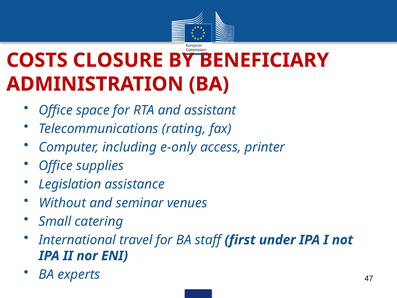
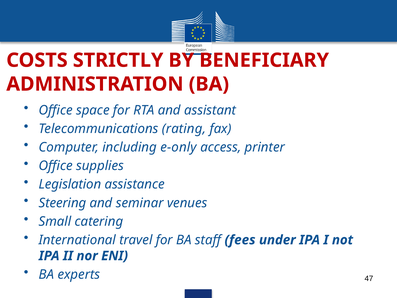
CLOSURE: CLOSURE -> STRICTLY
Without: Without -> Steering
first: first -> fees
